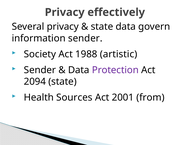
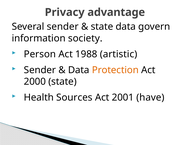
effectively: effectively -> advantage
Several privacy: privacy -> sender
information sender: sender -> society
Society: Society -> Person
Protection colour: purple -> orange
2094: 2094 -> 2000
from: from -> have
